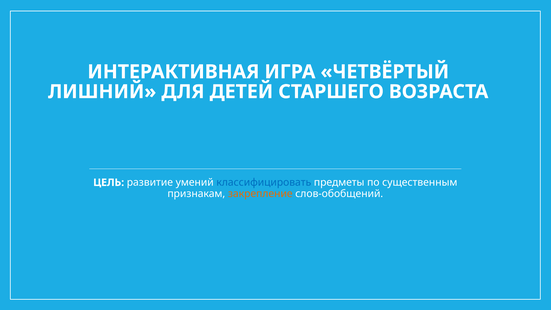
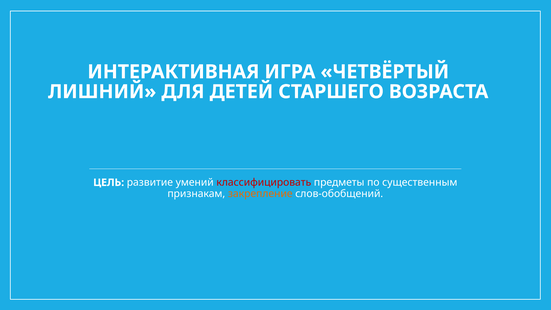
классифицировать colour: blue -> red
